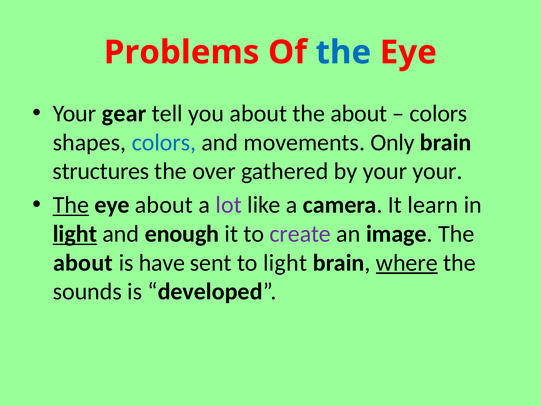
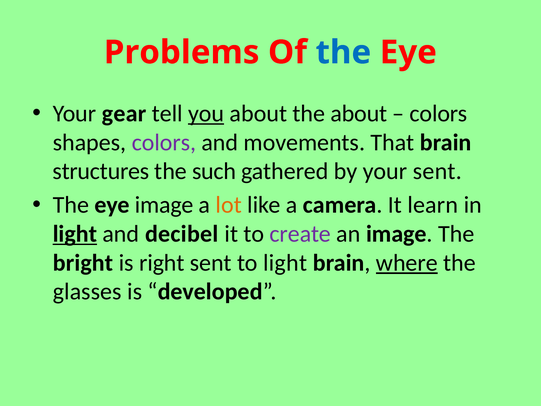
you underline: none -> present
colors at (164, 142) colour: blue -> purple
Only: Only -> That
over: over -> such
your your: your -> sent
The at (71, 205) underline: present -> none
eye about: about -> image
lot colour: purple -> orange
enough: enough -> decibel
about at (83, 263): about -> bright
have: have -> right
sounds: sounds -> glasses
